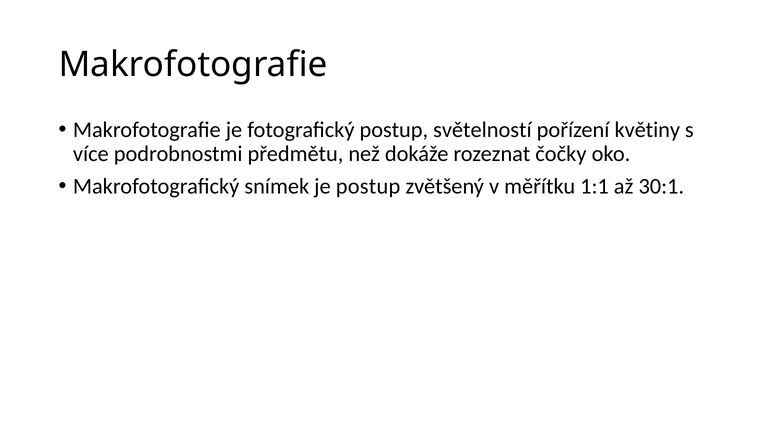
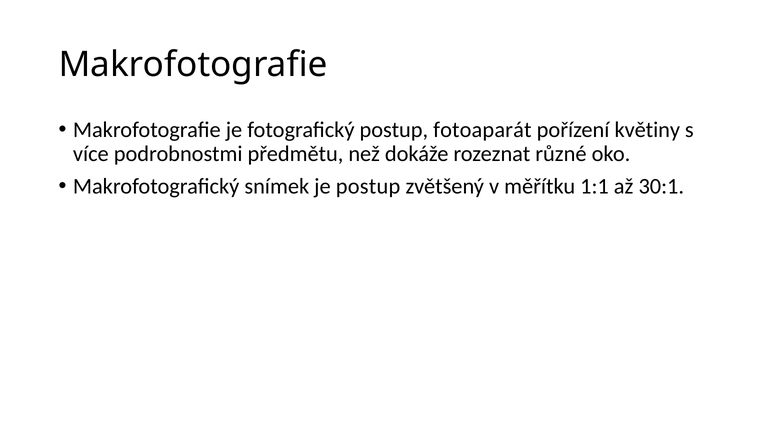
světelností: světelností -> fotoaparát
čočky: čočky -> různé
